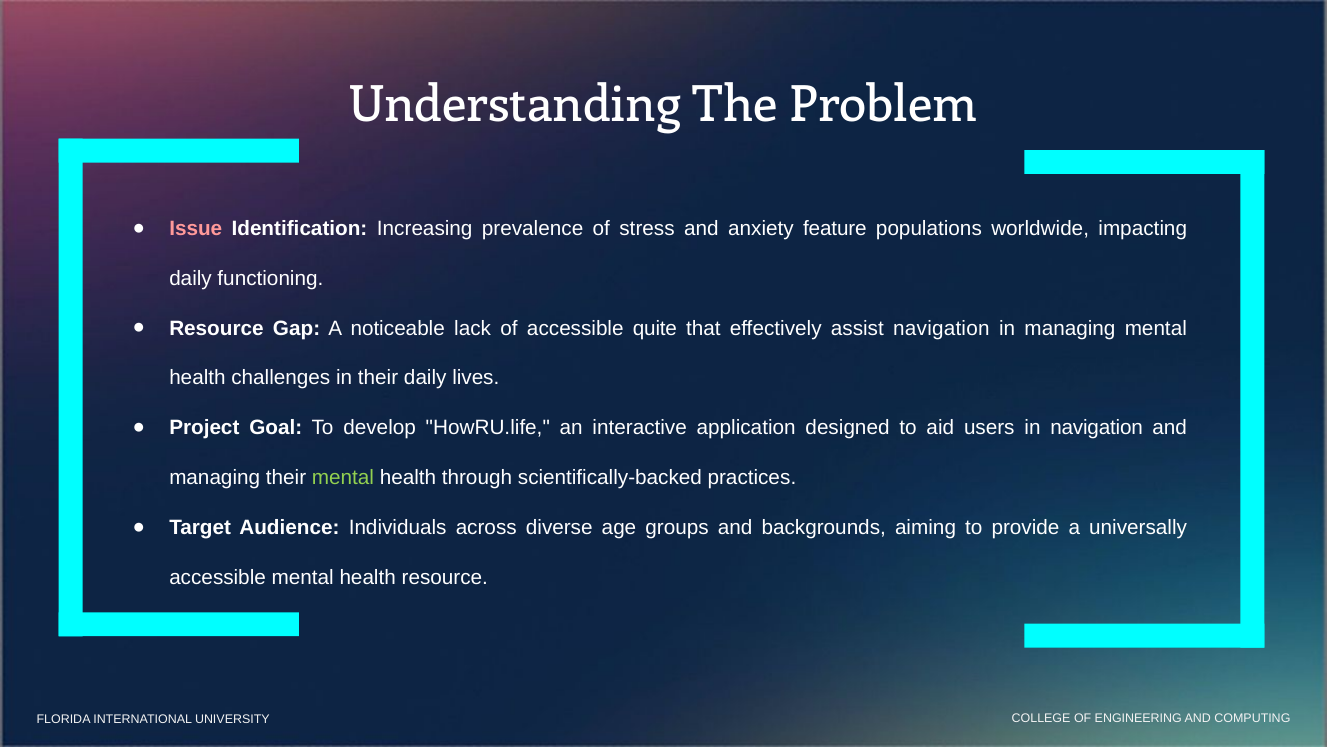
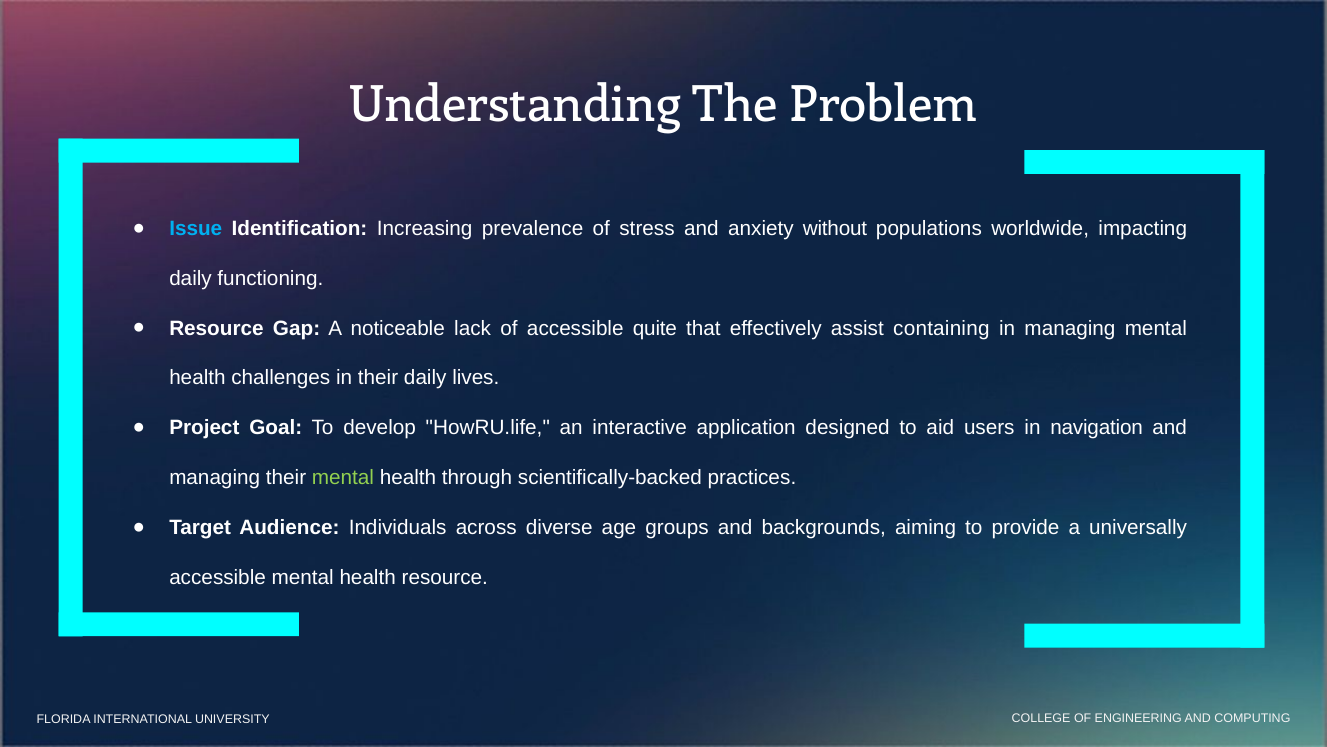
Issue colour: pink -> light blue
feature: feature -> without
assist navigation: navigation -> containing
